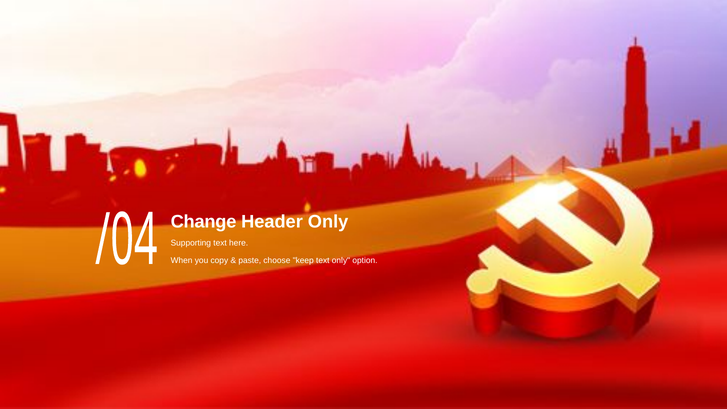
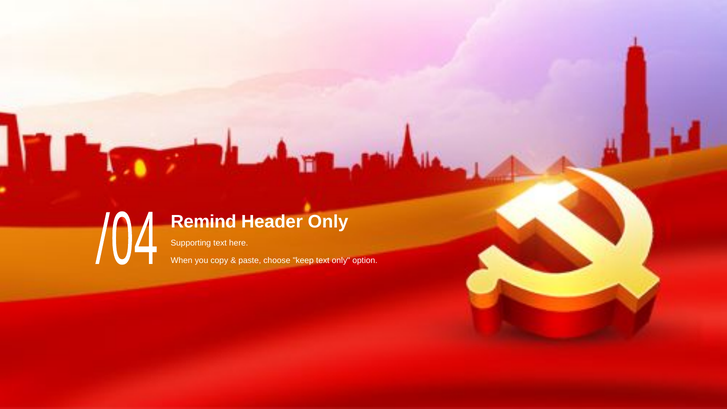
Change: Change -> Remind
